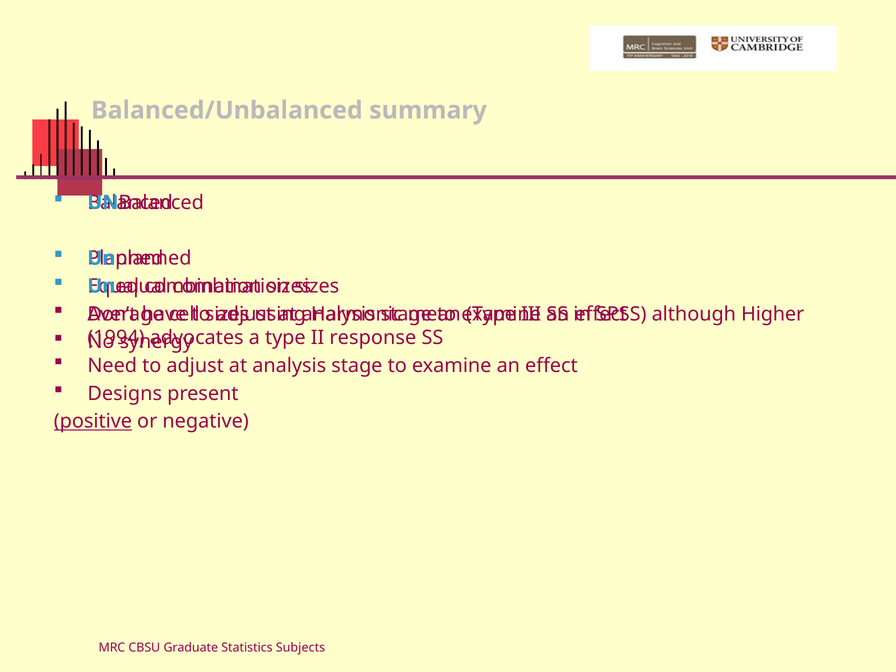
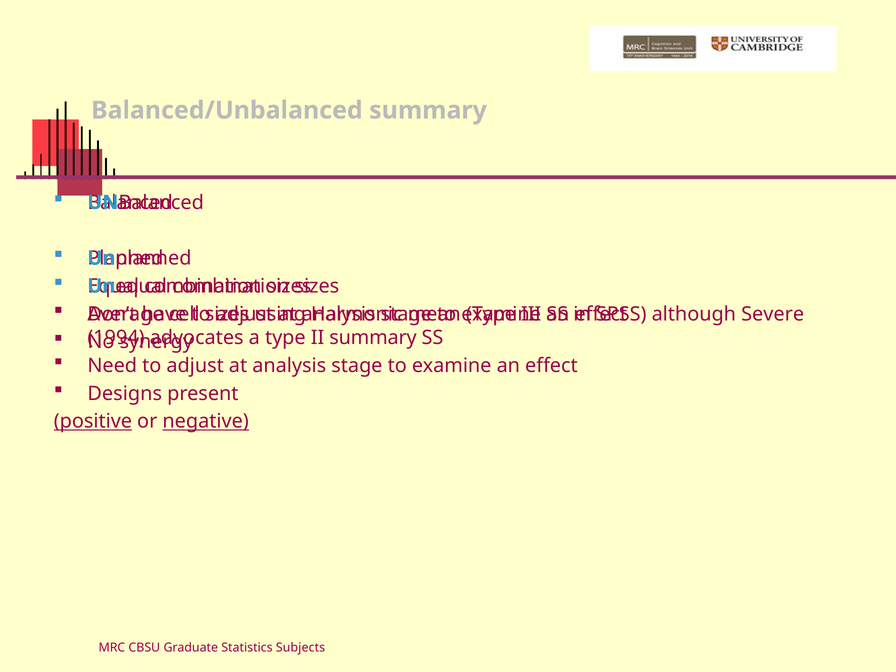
Higher: Higher -> Severe
II response: response -> summary
negative underline: none -> present
